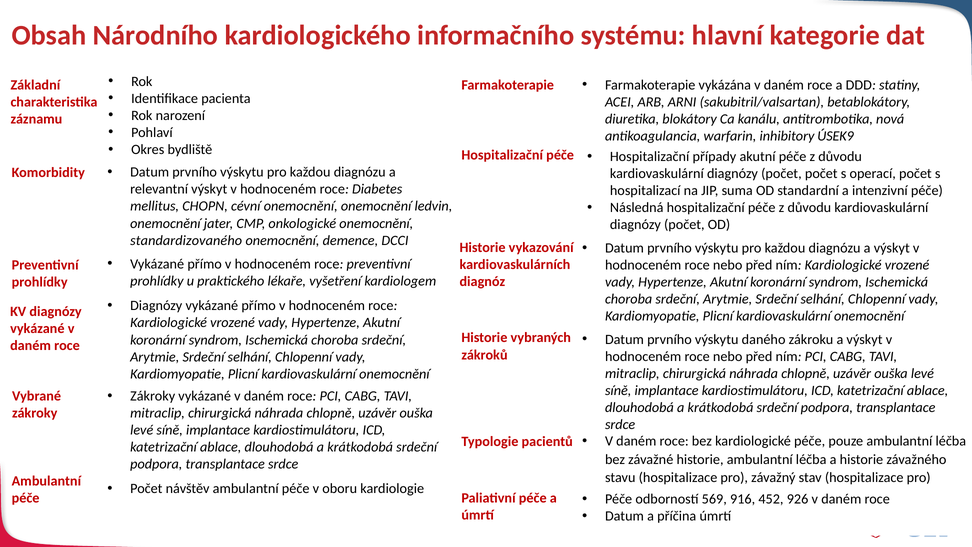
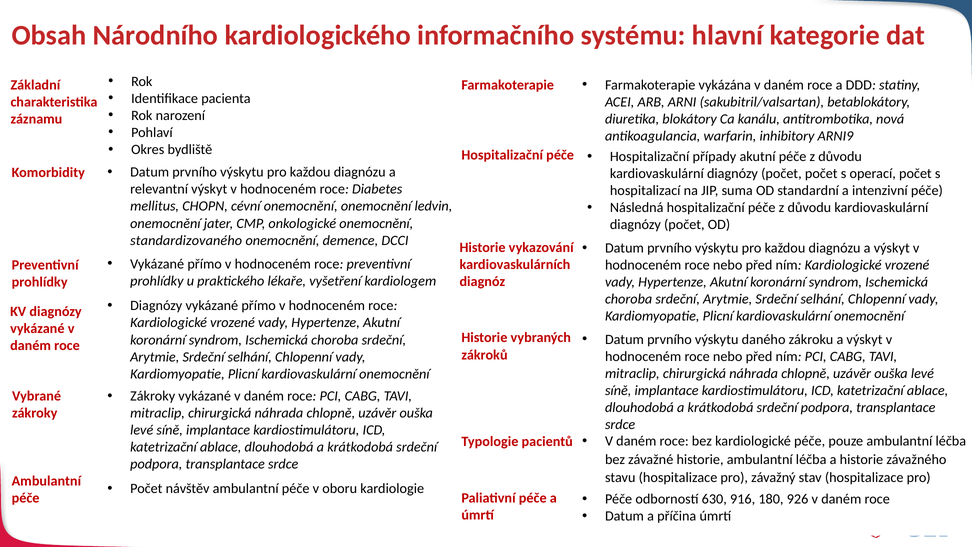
ÚSEK9: ÚSEK9 -> ARNI9
569: 569 -> 630
452: 452 -> 180
